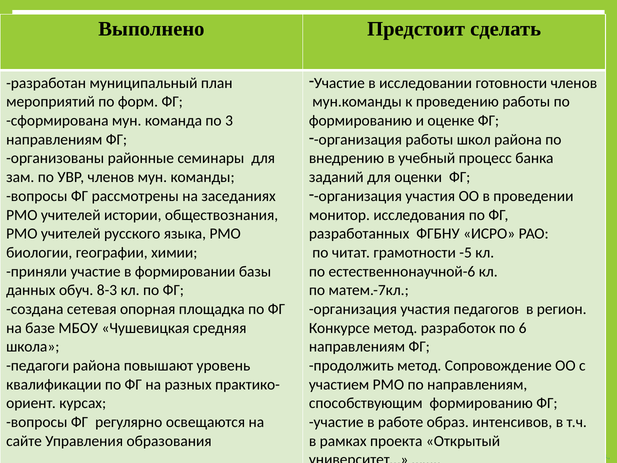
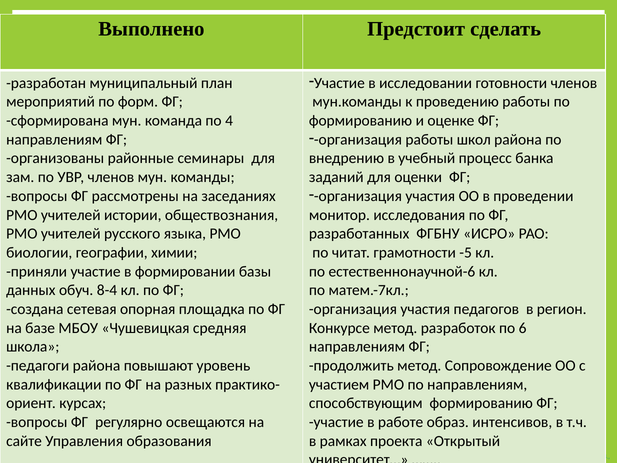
3: 3 -> 4
8-3: 8-3 -> 8-4
